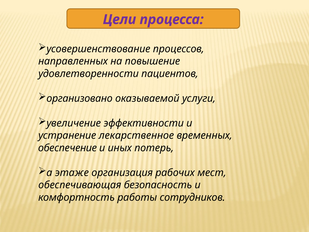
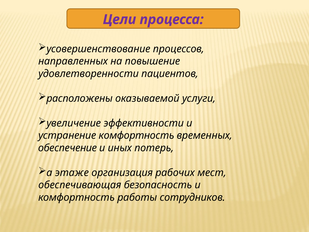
организовано: организовано -> расположены
устранение лекарственное: лекарственное -> комфортность
